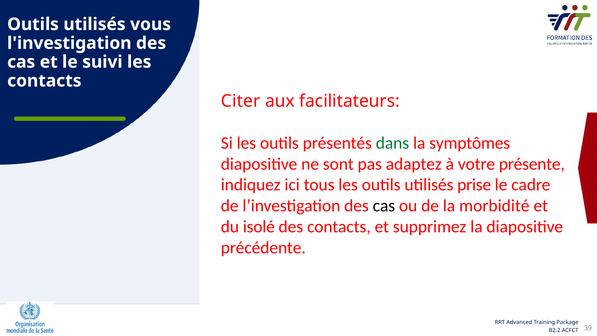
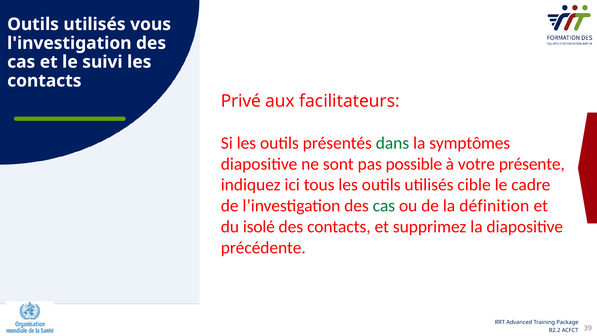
Citer: Citer -> Privé
adaptez: adaptez -> possible
prise: prise -> cible
cas at (384, 206) colour: black -> green
morbidité: morbidité -> définition
